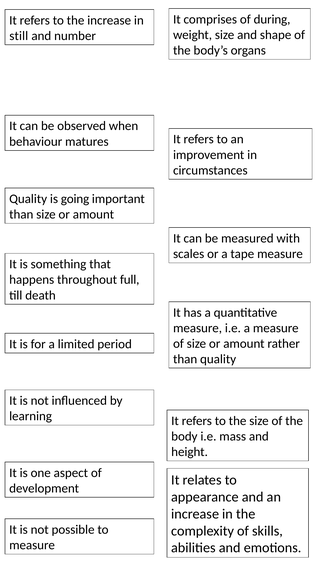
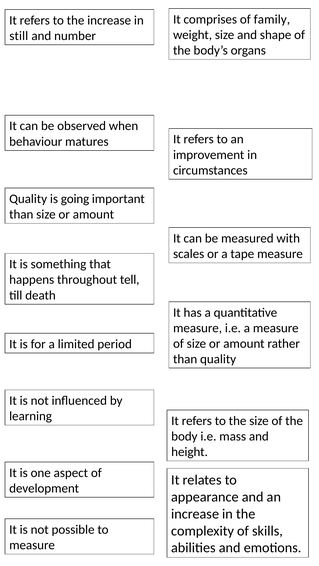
during: during -> family
full: full -> tell
